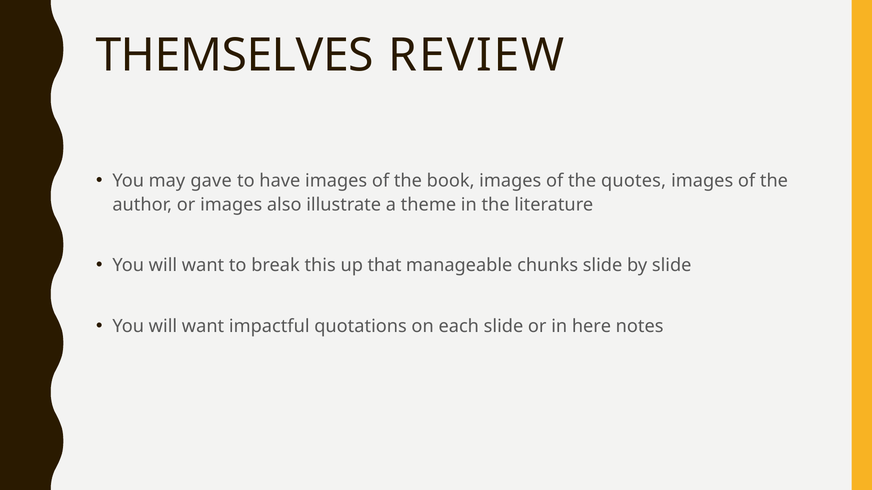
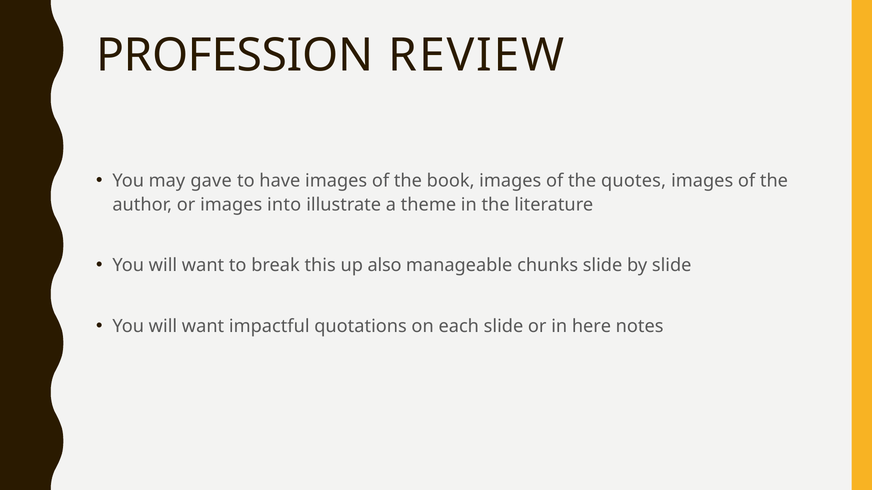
THEMSELVES: THEMSELVES -> PROFESSION
also: also -> into
that: that -> also
